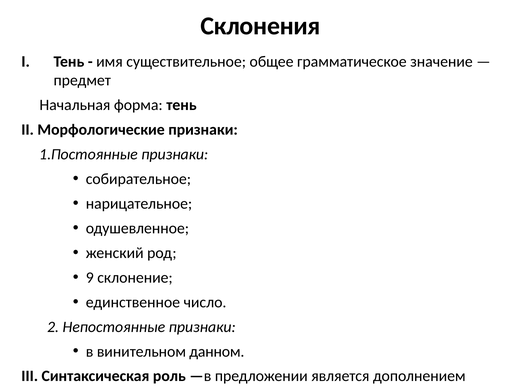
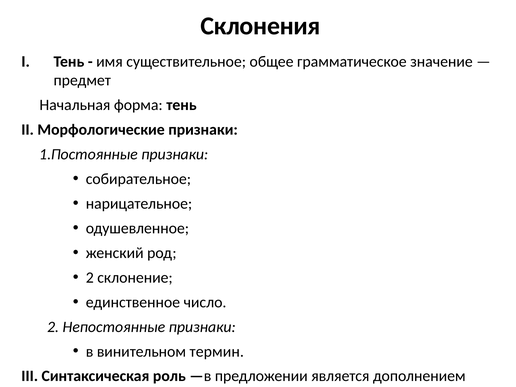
9 at (90, 278): 9 -> 2
данном: данном -> термин
